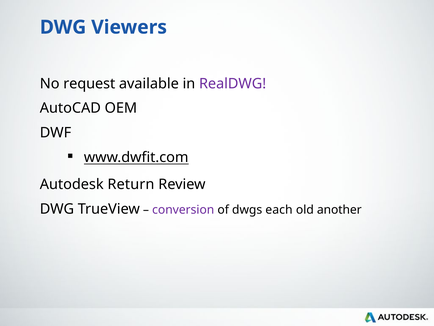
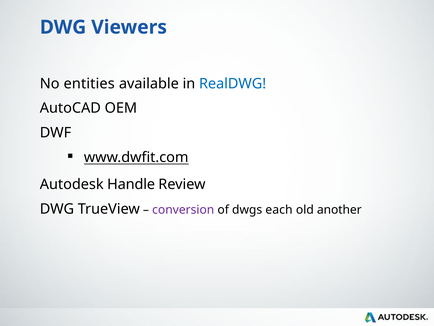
request: request -> entities
RealDWG colour: purple -> blue
Return: Return -> Handle
